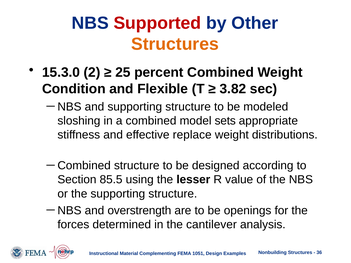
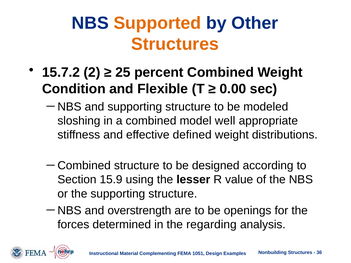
Supported colour: red -> orange
15.3.0: 15.3.0 -> 15.7.2
3.82: 3.82 -> 0.00
sets: sets -> well
replace: replace -> defined
85.5: 85.5 -> 15.9
cantilever: cantilever -> regarding
